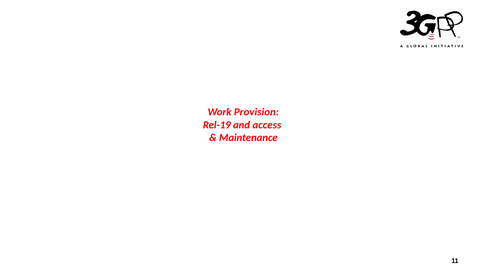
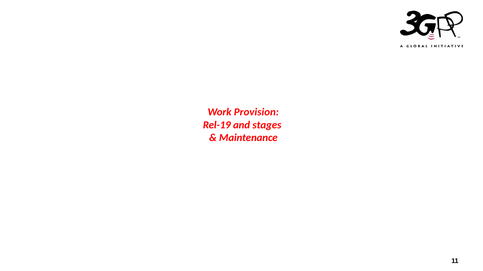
access: access -> stages
